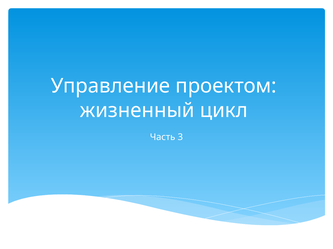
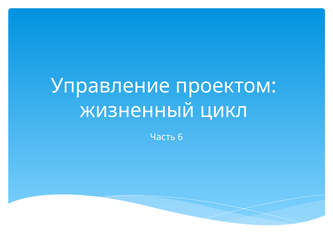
3: 3 -> 6
